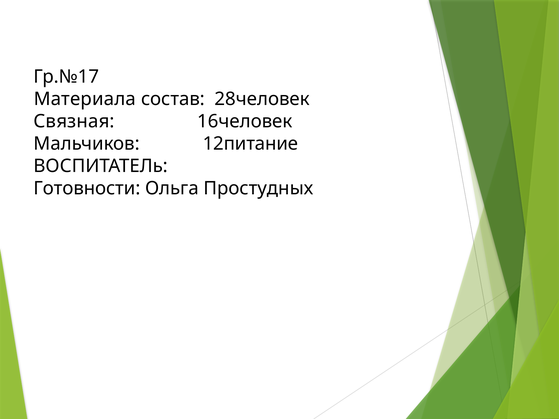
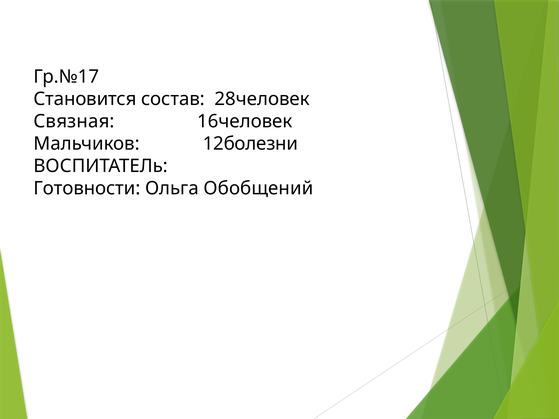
Материала: Материала -> Становится
12питание: 12питание -> 12болезни
Простудных: Простудных -> Обобщений
